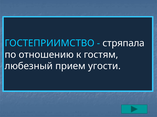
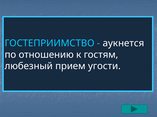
стряпала: стряпала -> аукнется
